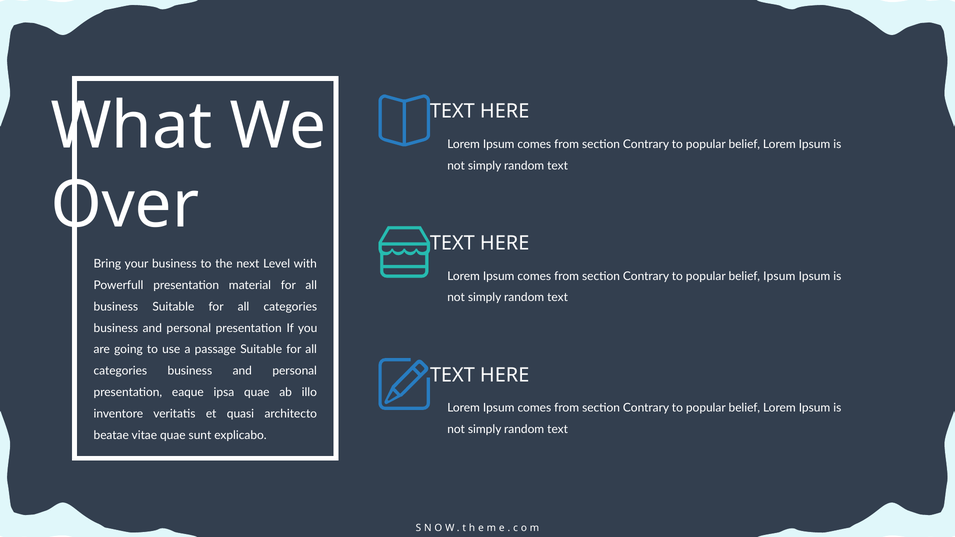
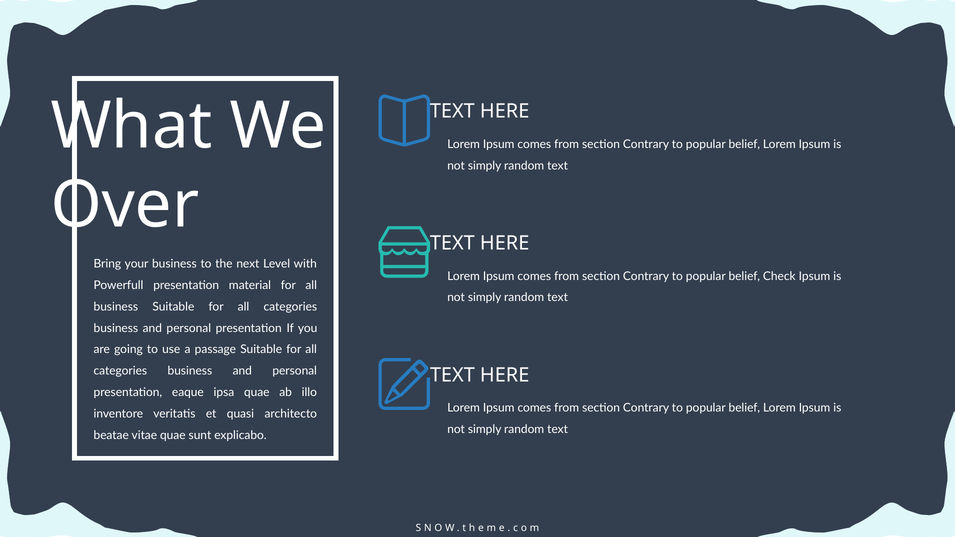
belief Ipsum: Ipsum -> Check
